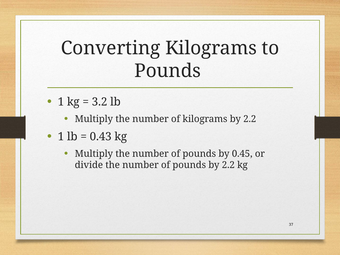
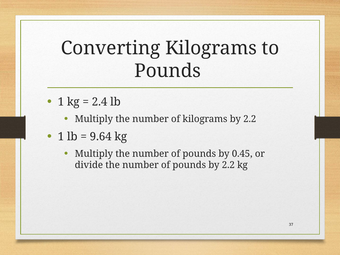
3.2: 3.2 -> 2.4
0.43: 0.43 -> 9.64
